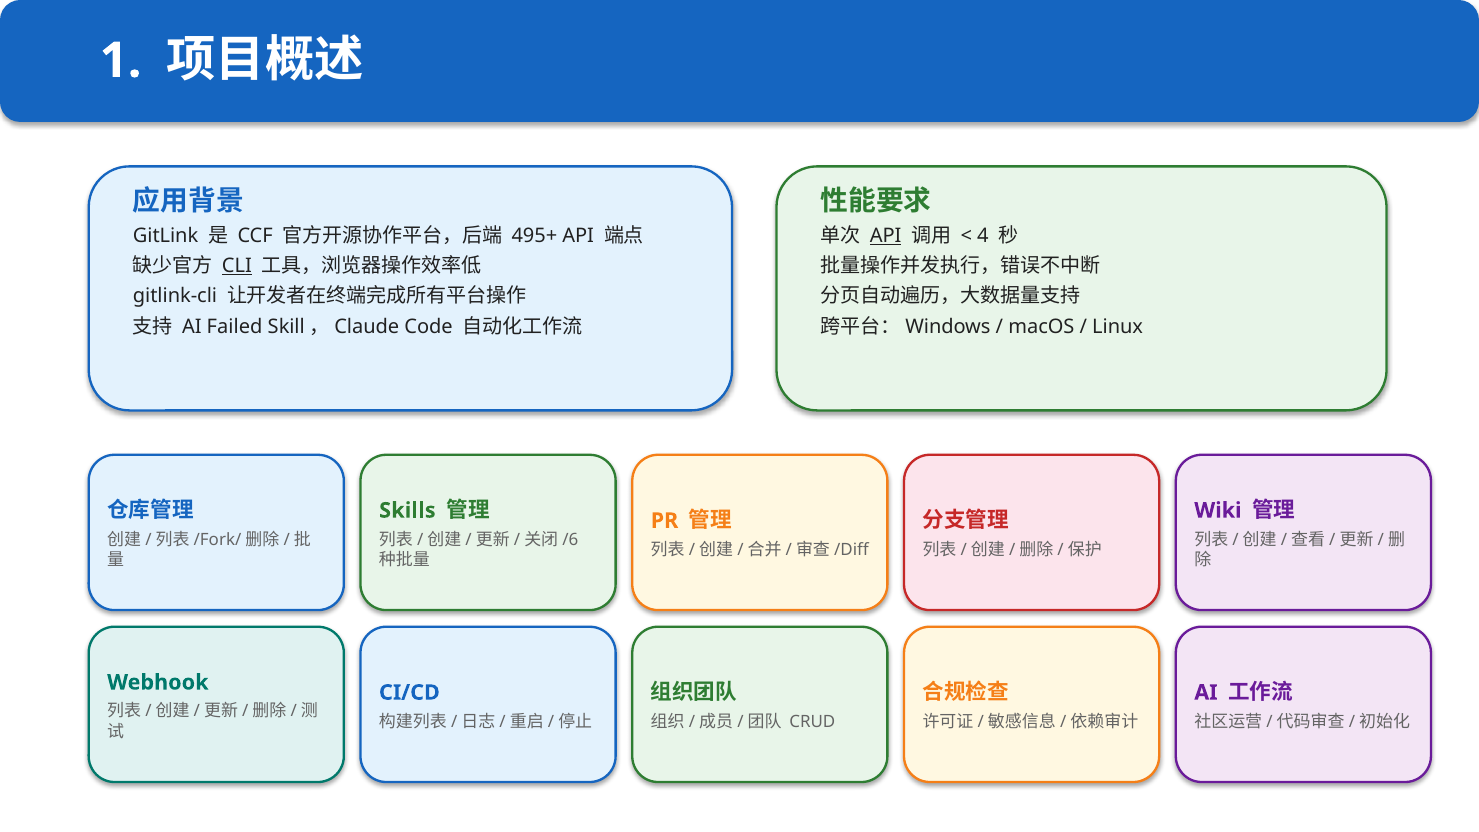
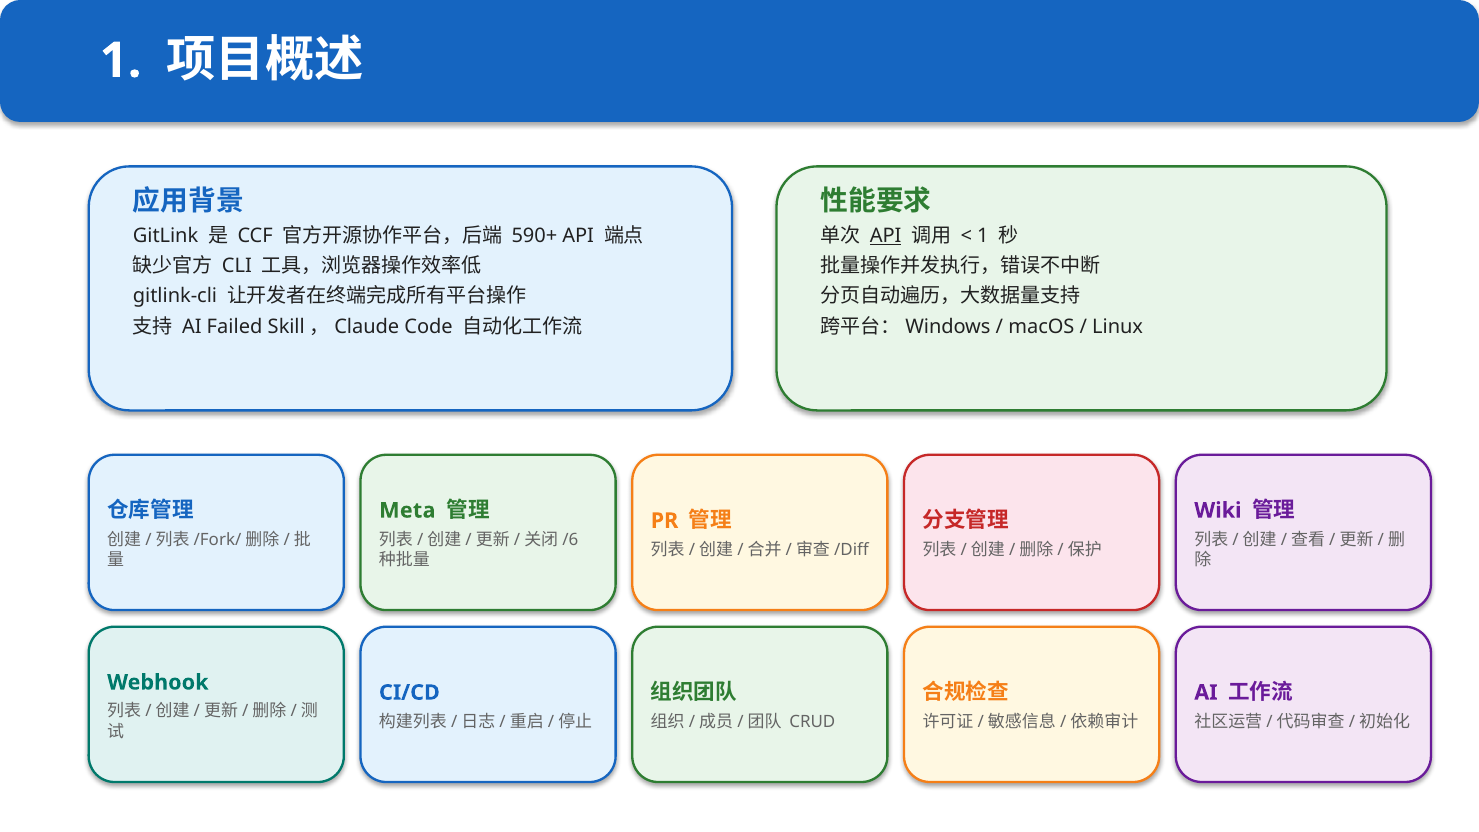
4 at (983, 236): 4 -> 1
495+: 495+ -> 590+
CLI underline: present -> none
Skills: Skills -> Meta
